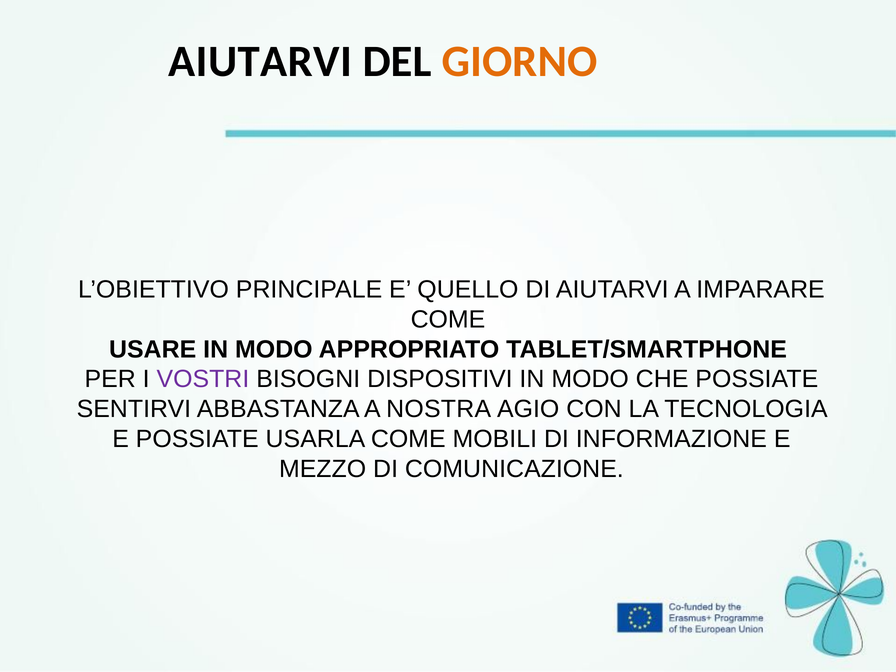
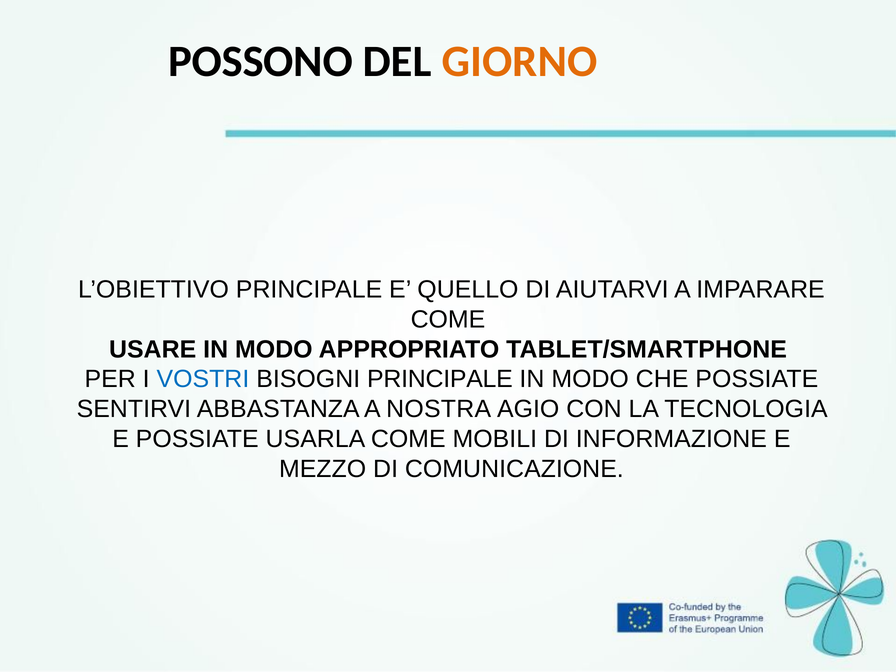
AIUTARVI at (260, 61): AIUTARVI -> POSSONO
VOSTRI colour: purple -> blue
BISOGNI DISPOSITIVI: DISPOSITIVI -> PRINCIPALE
